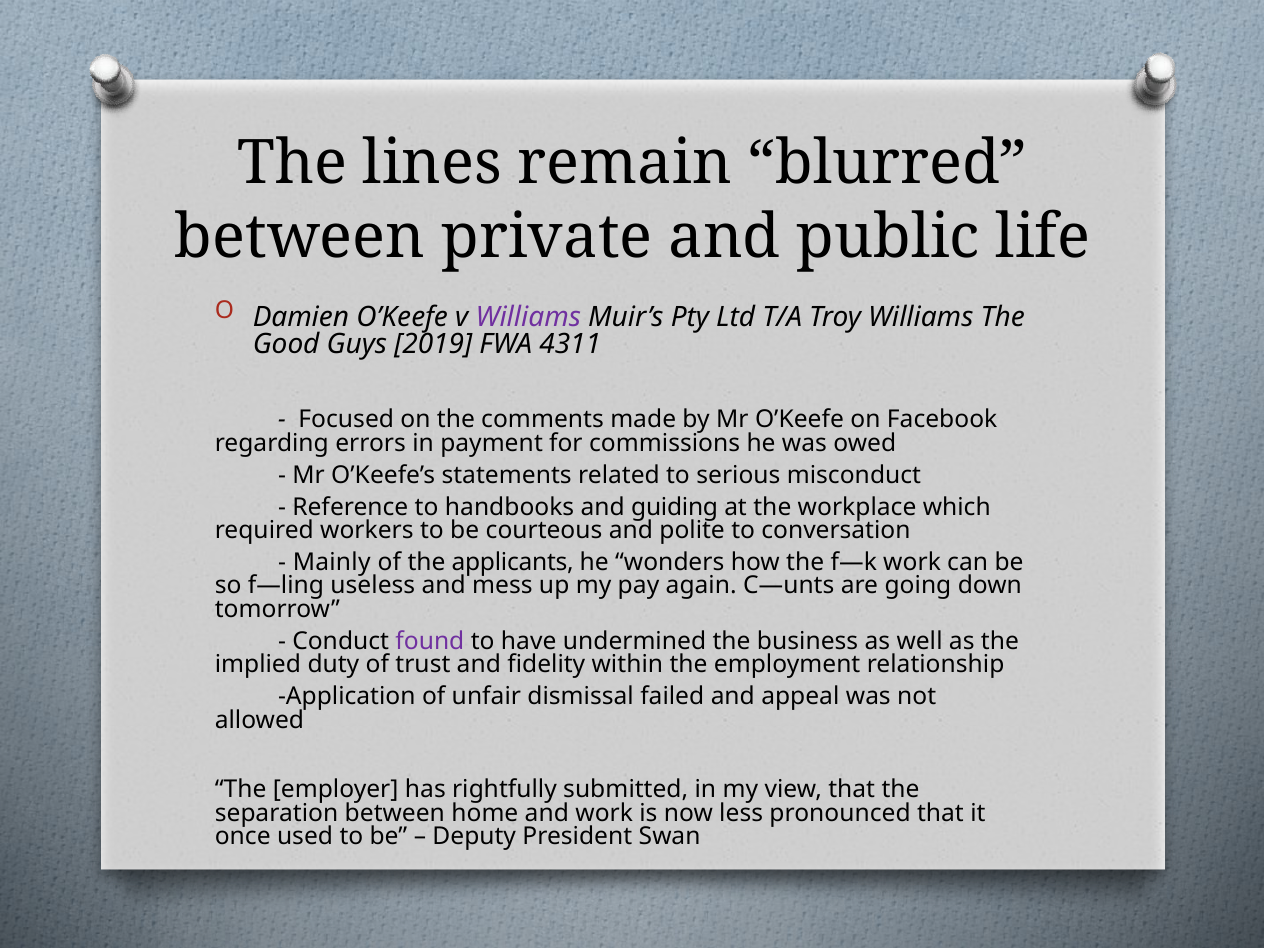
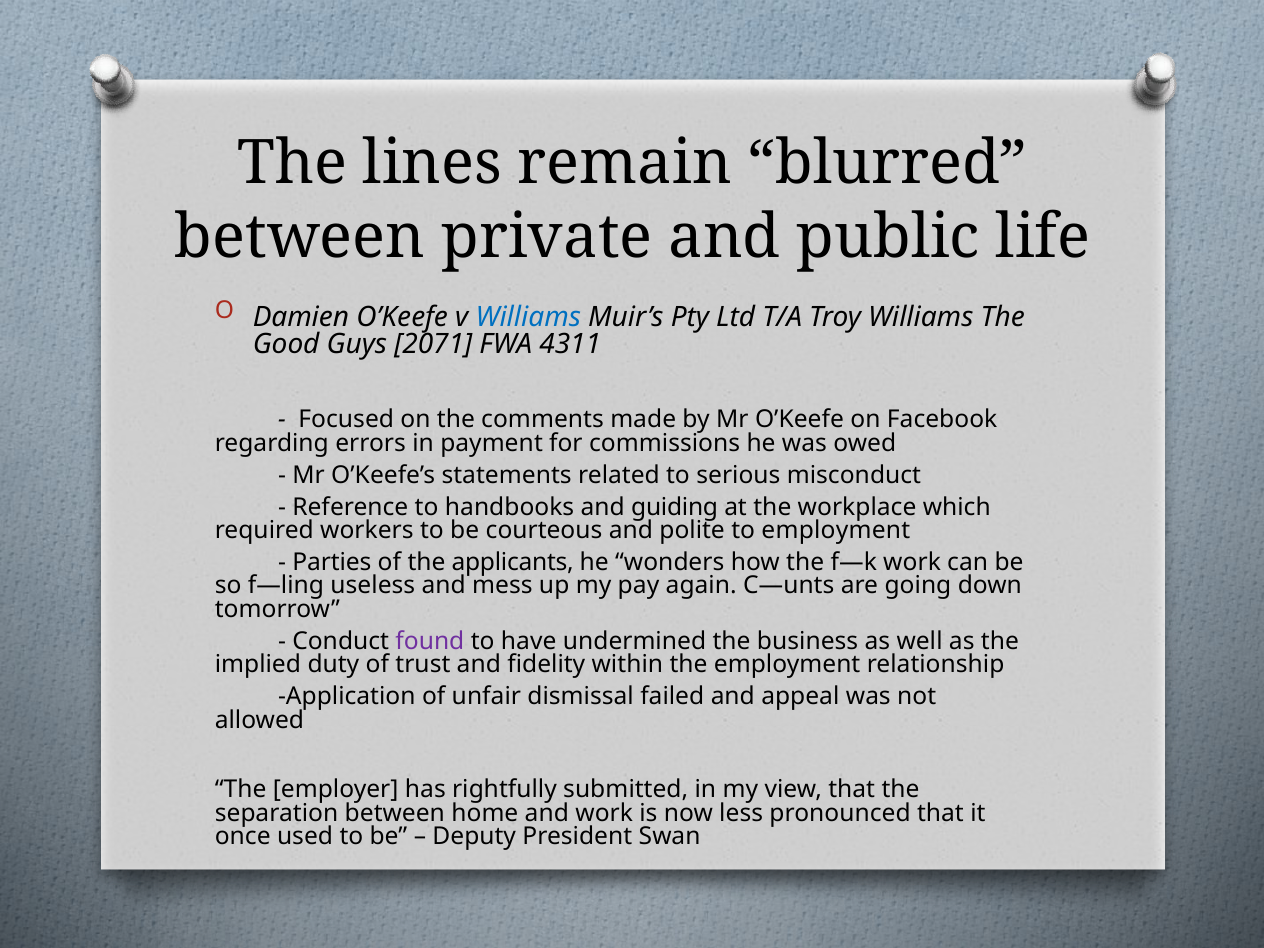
Williams at (528, 317) colour: purple -> blue
2019: 2019 -> 2071
to conversation: conversation -> employment
Mainly: Mainly -> Parties
